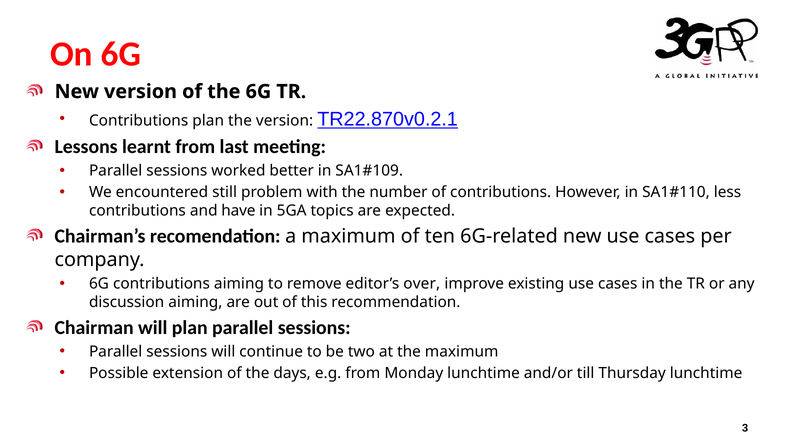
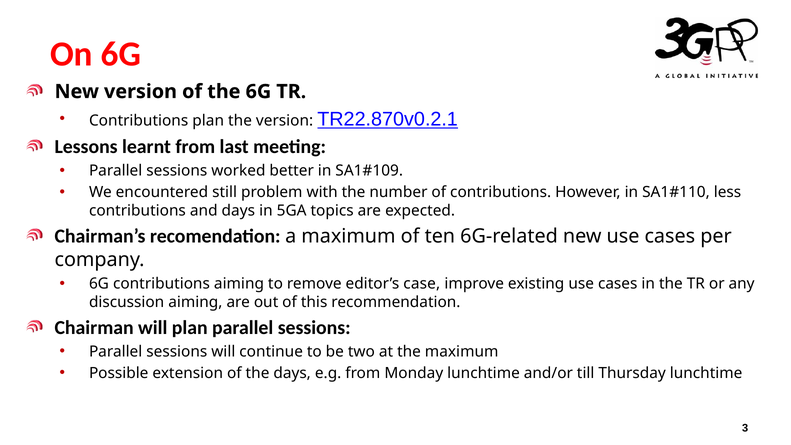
and have: have -> days
over: over -> case
